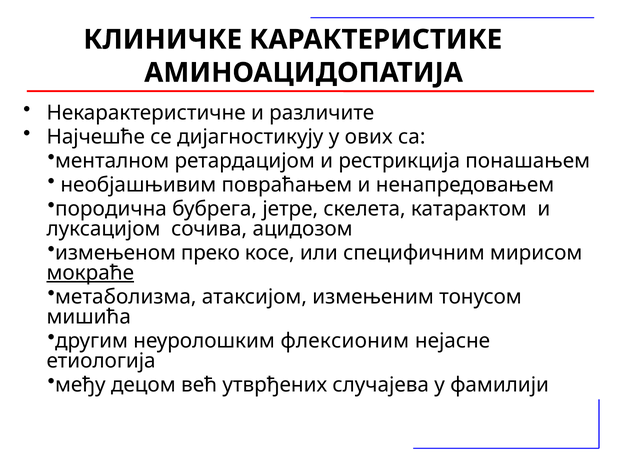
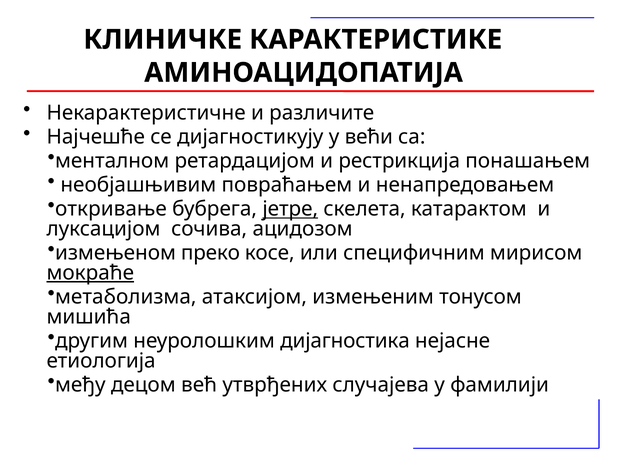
ових: ових -> већи
породична: породична -> откривање
јетре underline: none -> present
флексионим: флексионим -> дијагностика
